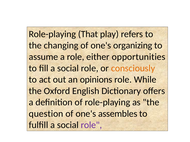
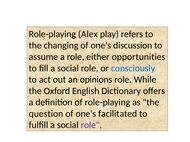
That: That -> Alex
organizing: organizing -> discussion
consciously colour: orange -> blue
assembles: assembles -> facilitated
